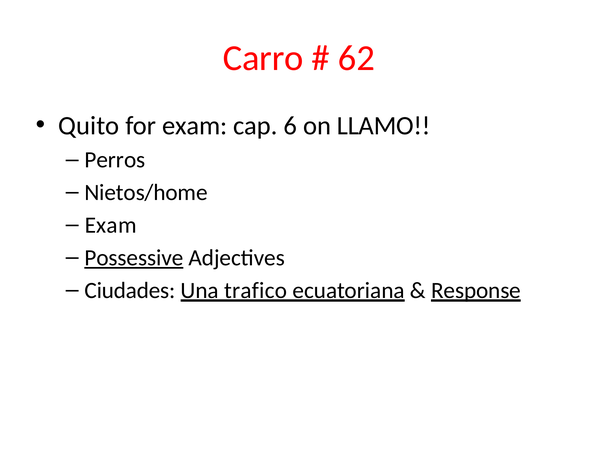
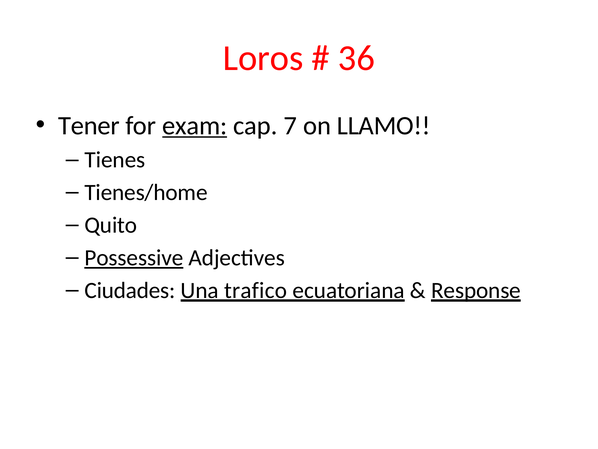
Carro: Carro -> Loros
62: 62 -> 36
Quito: Quito -> Tener
exam at (195, 125) underline: none -> present
6: 6 -> 7
Perros: Perros -> Tienes
Nietos/home: Nietos/home -> Tienes/home
Exam at (111, 225): Exam -> Quito
